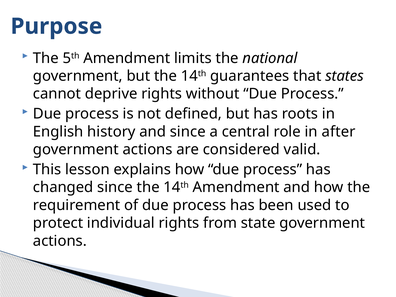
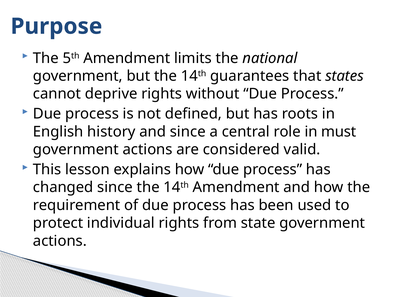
after: after -> must
